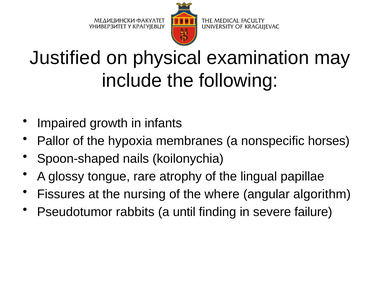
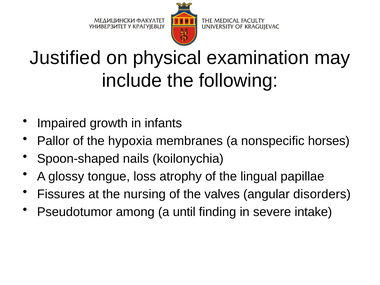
rare: rare -> loss
where: where -> valves
algorithm: algorithm -> disorders
rabbits: rabbits -> among
failure: failure -> intake
